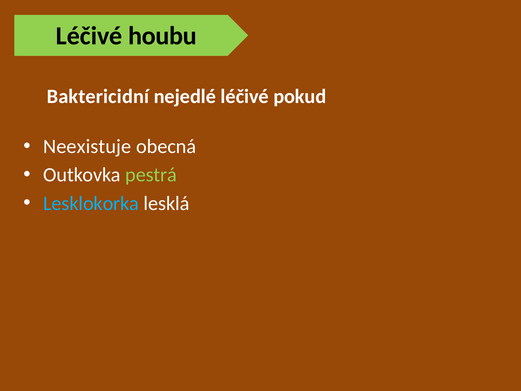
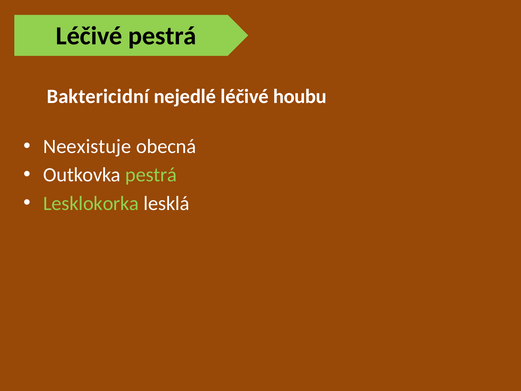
Léčivé houbu: houbu -> pestrá
pokud: pokud -> houbu
Lesklokorka colour: light blue -> light green
